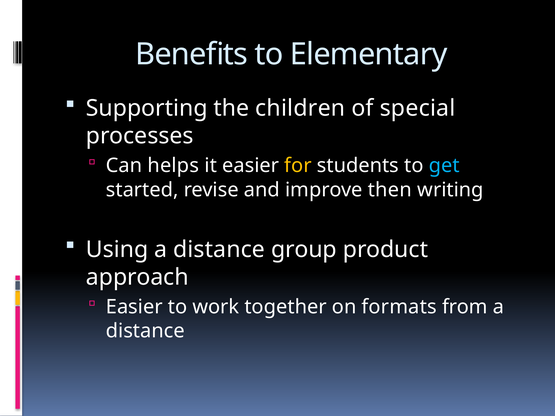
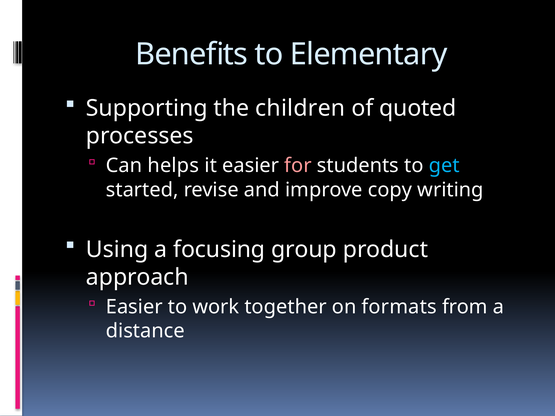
special: special -> quoted
for colour: yellow -> pink
then: then -> copy
Using a distance: distance -> focusing
